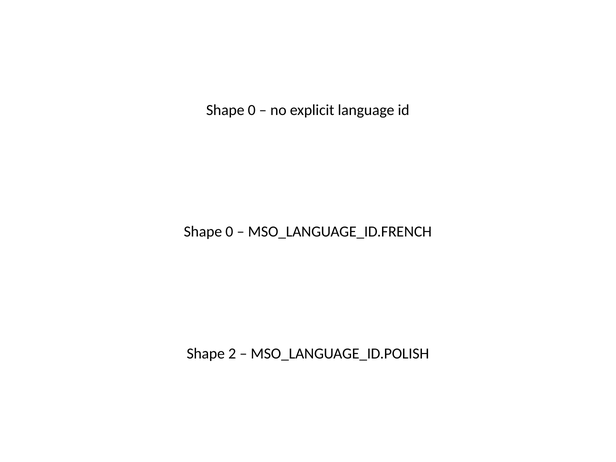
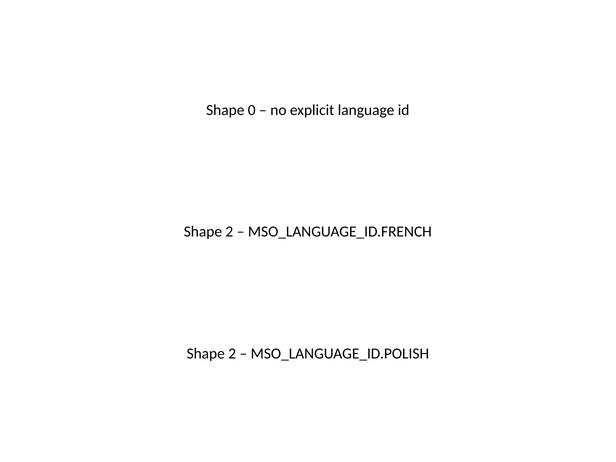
0 at (229, 232): 0 -> 2
